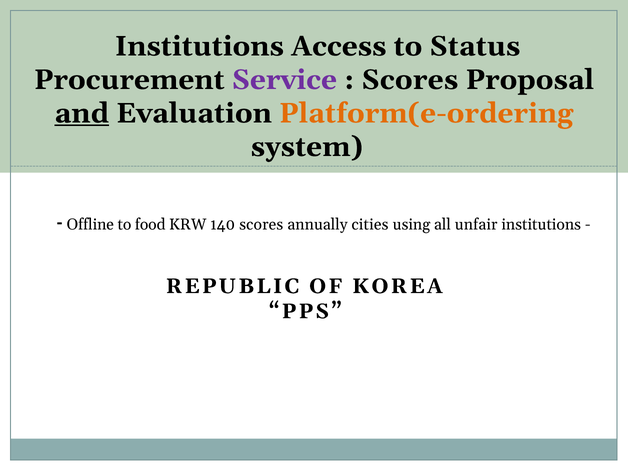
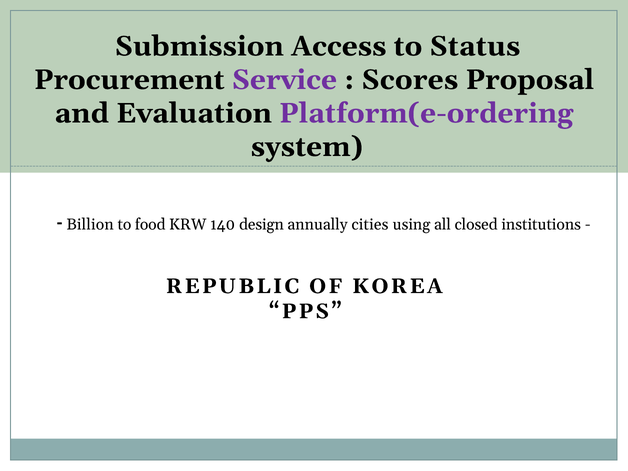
Institutions at (199, 46): Institutions -> Submission
and underline: present -> none
Platform(e-ordering colour: orange -> purple
Offline: Offline -> Billion
140 scores: scores -> design
unfair: unfair -> closed
